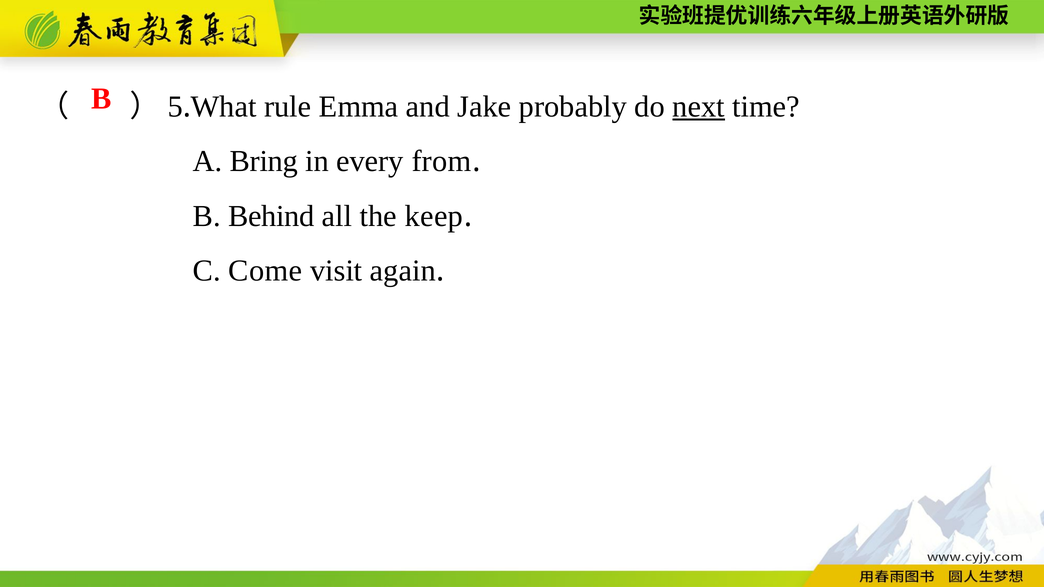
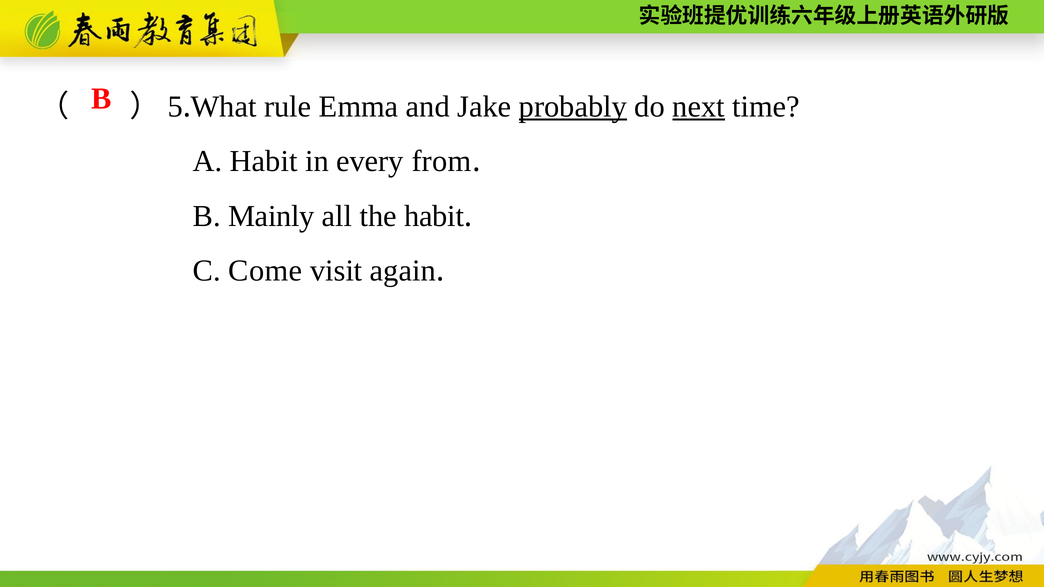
probably underline: none -> present
A Bring: Bring -> Habit
Behind: Behind -> Mainly
the keep: keep -> habit
